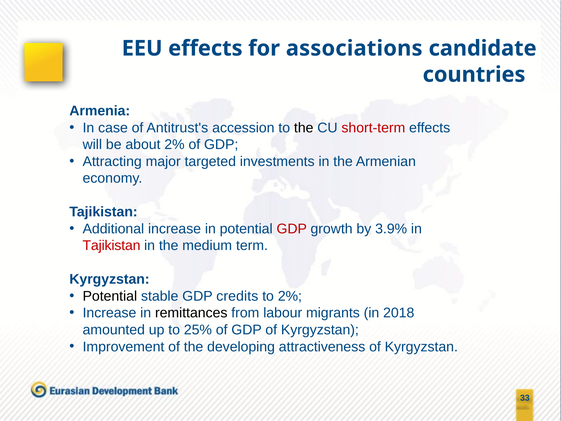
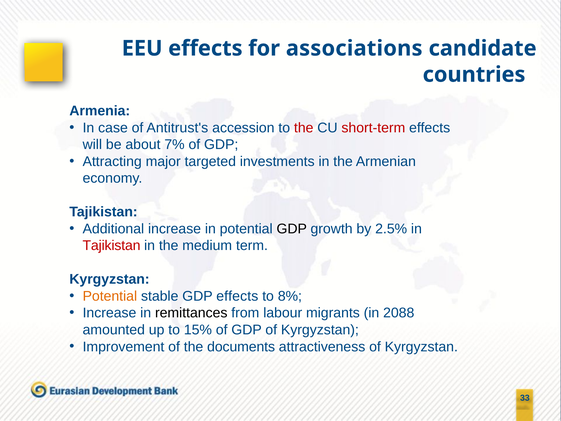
the at (304, 128) colour: black -> red
about 2%: 2% -> 7%
GDP at (292, 229) colour: red -> black
3.9%: 3.9% -> 2.5%
Potential at (110, 296) colour: black -> orange
GDP credits: credits -> effects
to 2%: 2% -> 8%
2018: 2018 -> 2088
25%: 25% -> 15%
developing: developing -> documents
